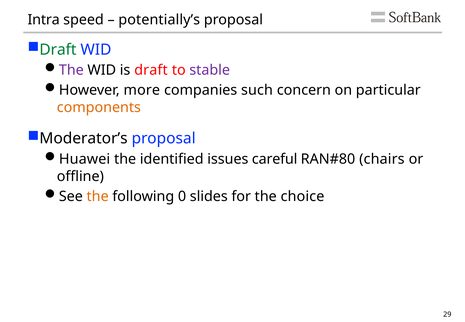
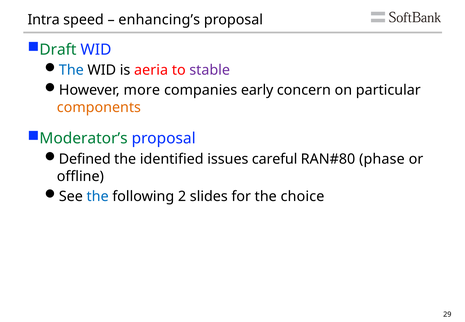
potentially’s: potentially’s -> enhancing’s
The at (71, 70) colour: purple -> blue
is draft: draft -> aeria
such: such -> early
Moderator’s colour: black -> green
Huawei: Huawei -> Defined
chairs: chairs -> phase
the at (98, 196) colour: orange -> blue
0: 0 -> 2
